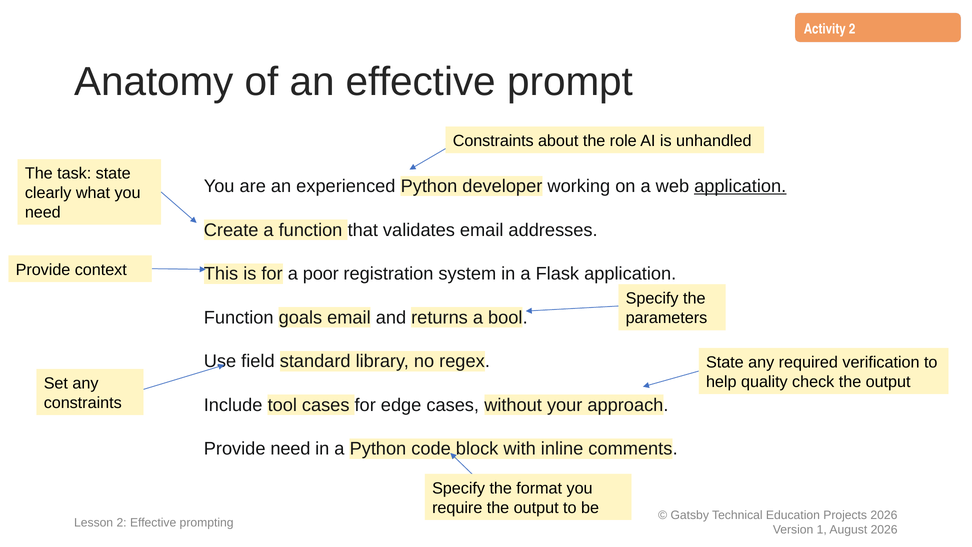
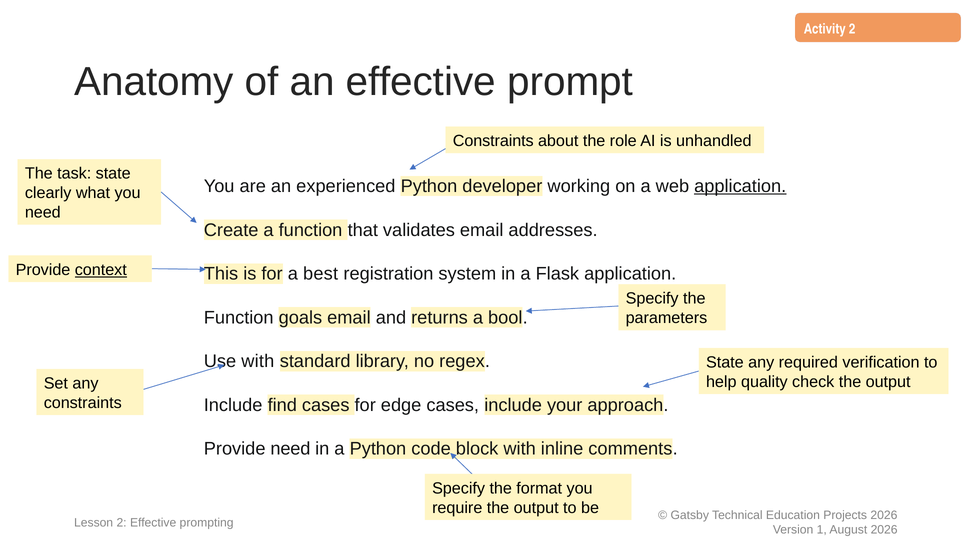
context underline: none -> present
poor: poor -> best
Use field: field -> with
tool: tool -> find
cases without: without -> include
